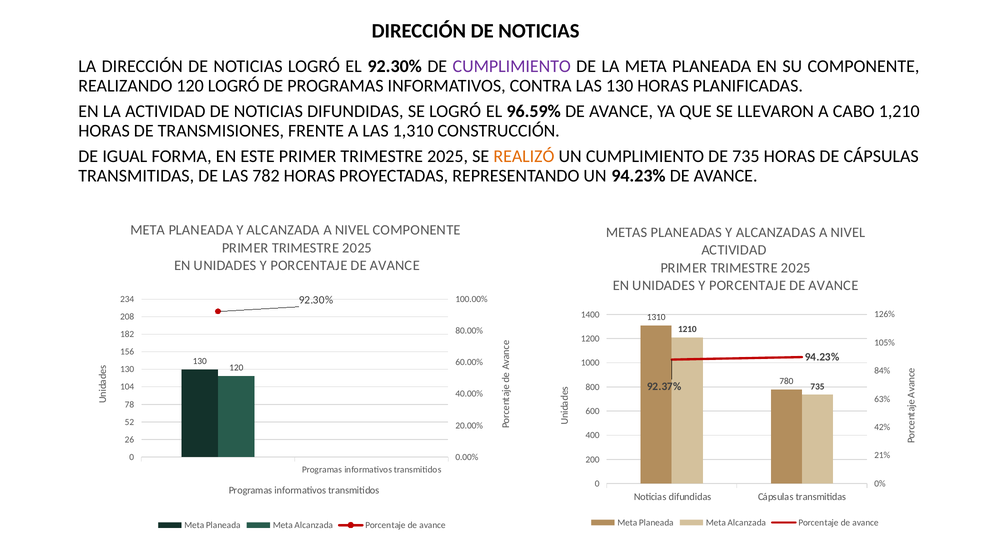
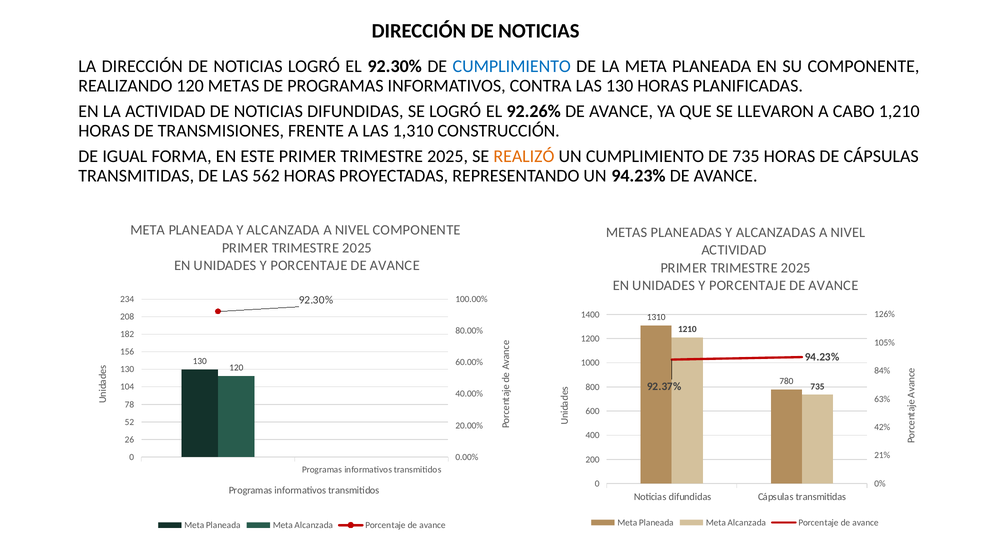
CUMPLIMIENTO at (512, 66) colour: purple -> blue
120 LOGRÓ: LOGRÓ -> METAS
96.59%: 96.59% -> 92.26%
782: 782 -> 562
